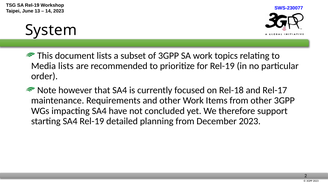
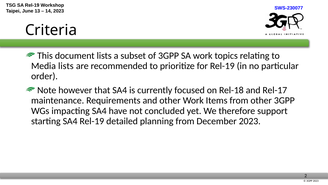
System: System -> Criteria
